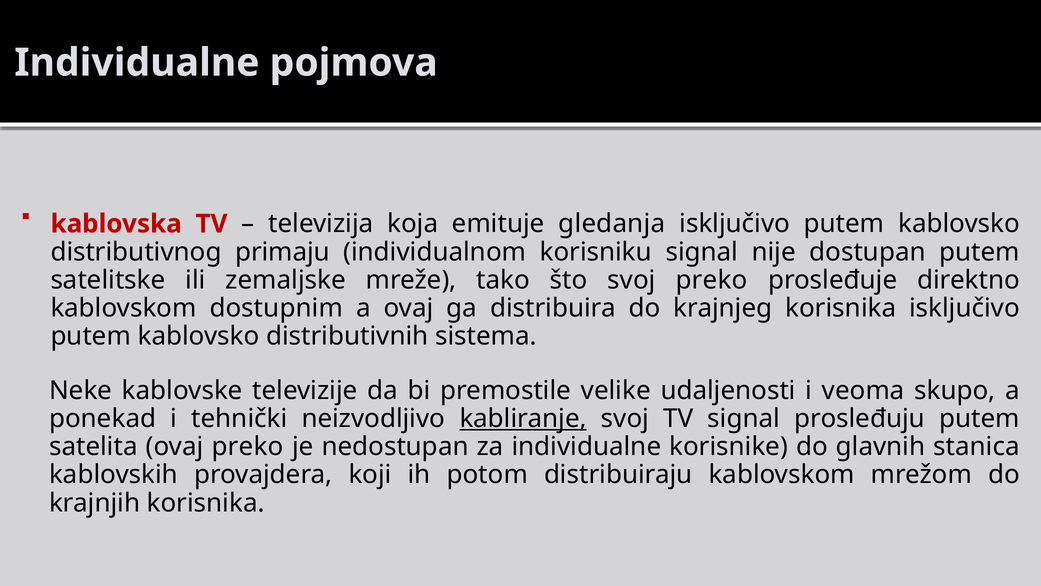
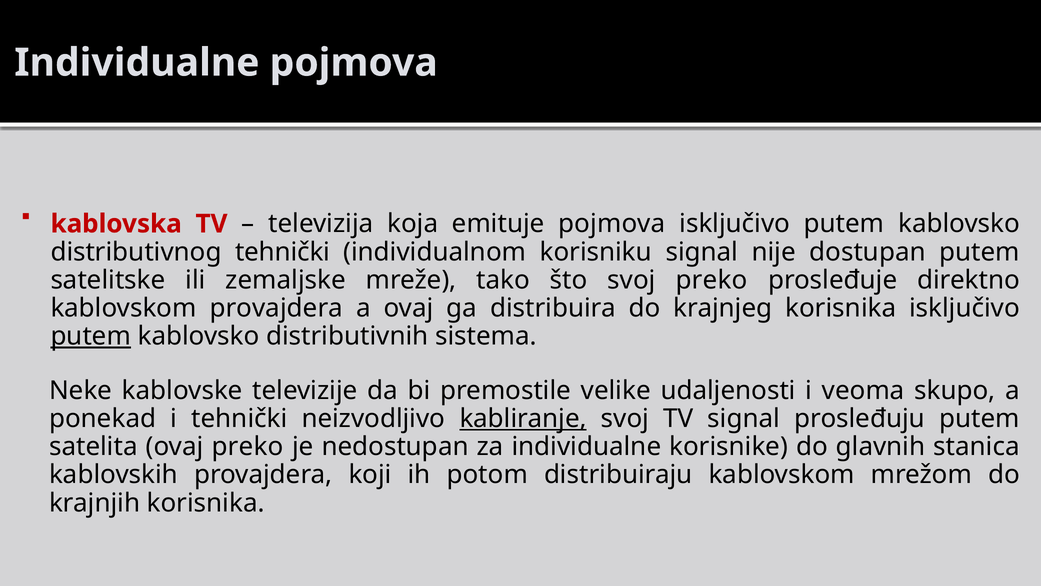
emituje gledanja: gledanja -> pojmova
distributivnog primaju: primaju -> tehnički
kablovskom dostupnim: dostupnim -> provajdera
putem at (91, 336) underline: none -> present
